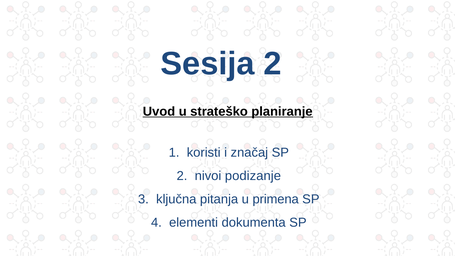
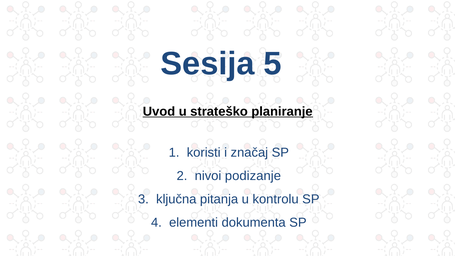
Sesija 2: 2 -> 5
primena: primena -> kontrolu
